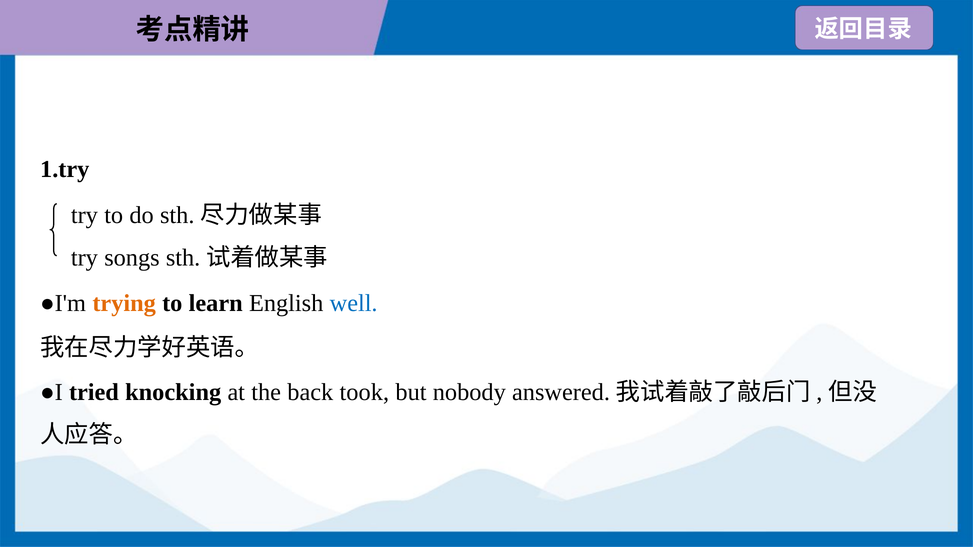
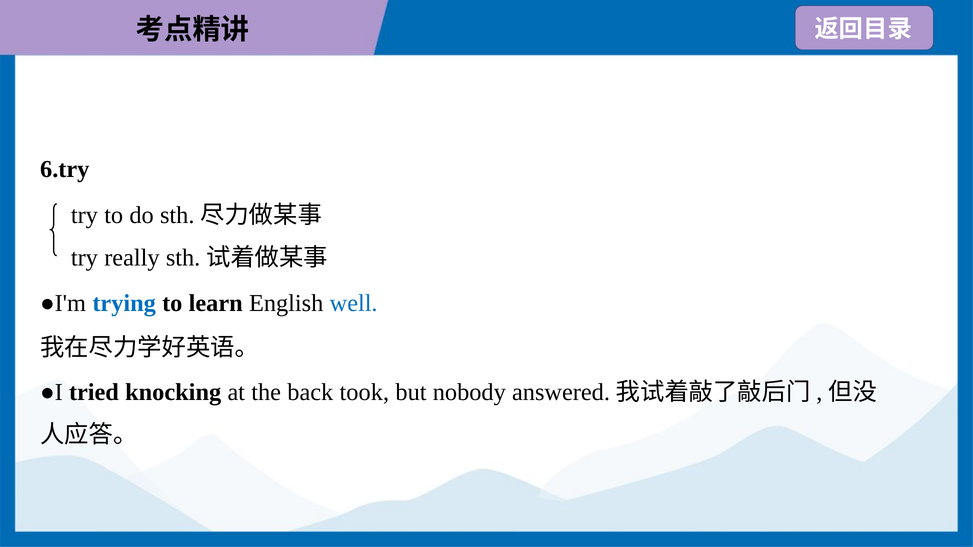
1.try: 1.try -> 6.try
songs: songs -> really
trying colour: orange -> blue
